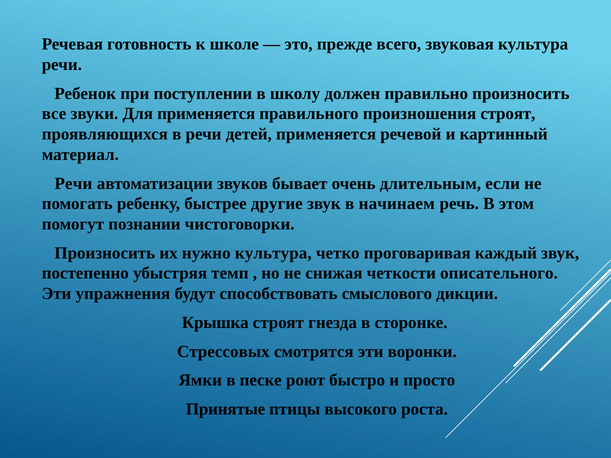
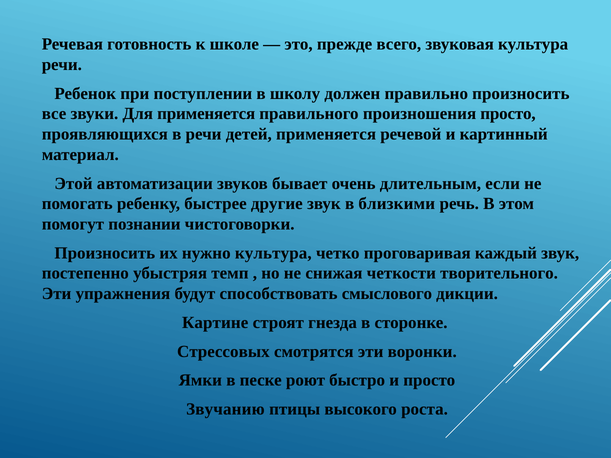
произношения строят: строят -> просто
Речи at (73, 184): Речи -> Этой
начинаем: начинаем -> близкими
описательного: описательного -> творительного
Крышка: Крышка -> Картине
Принятые: Принятые -> Звучанию
